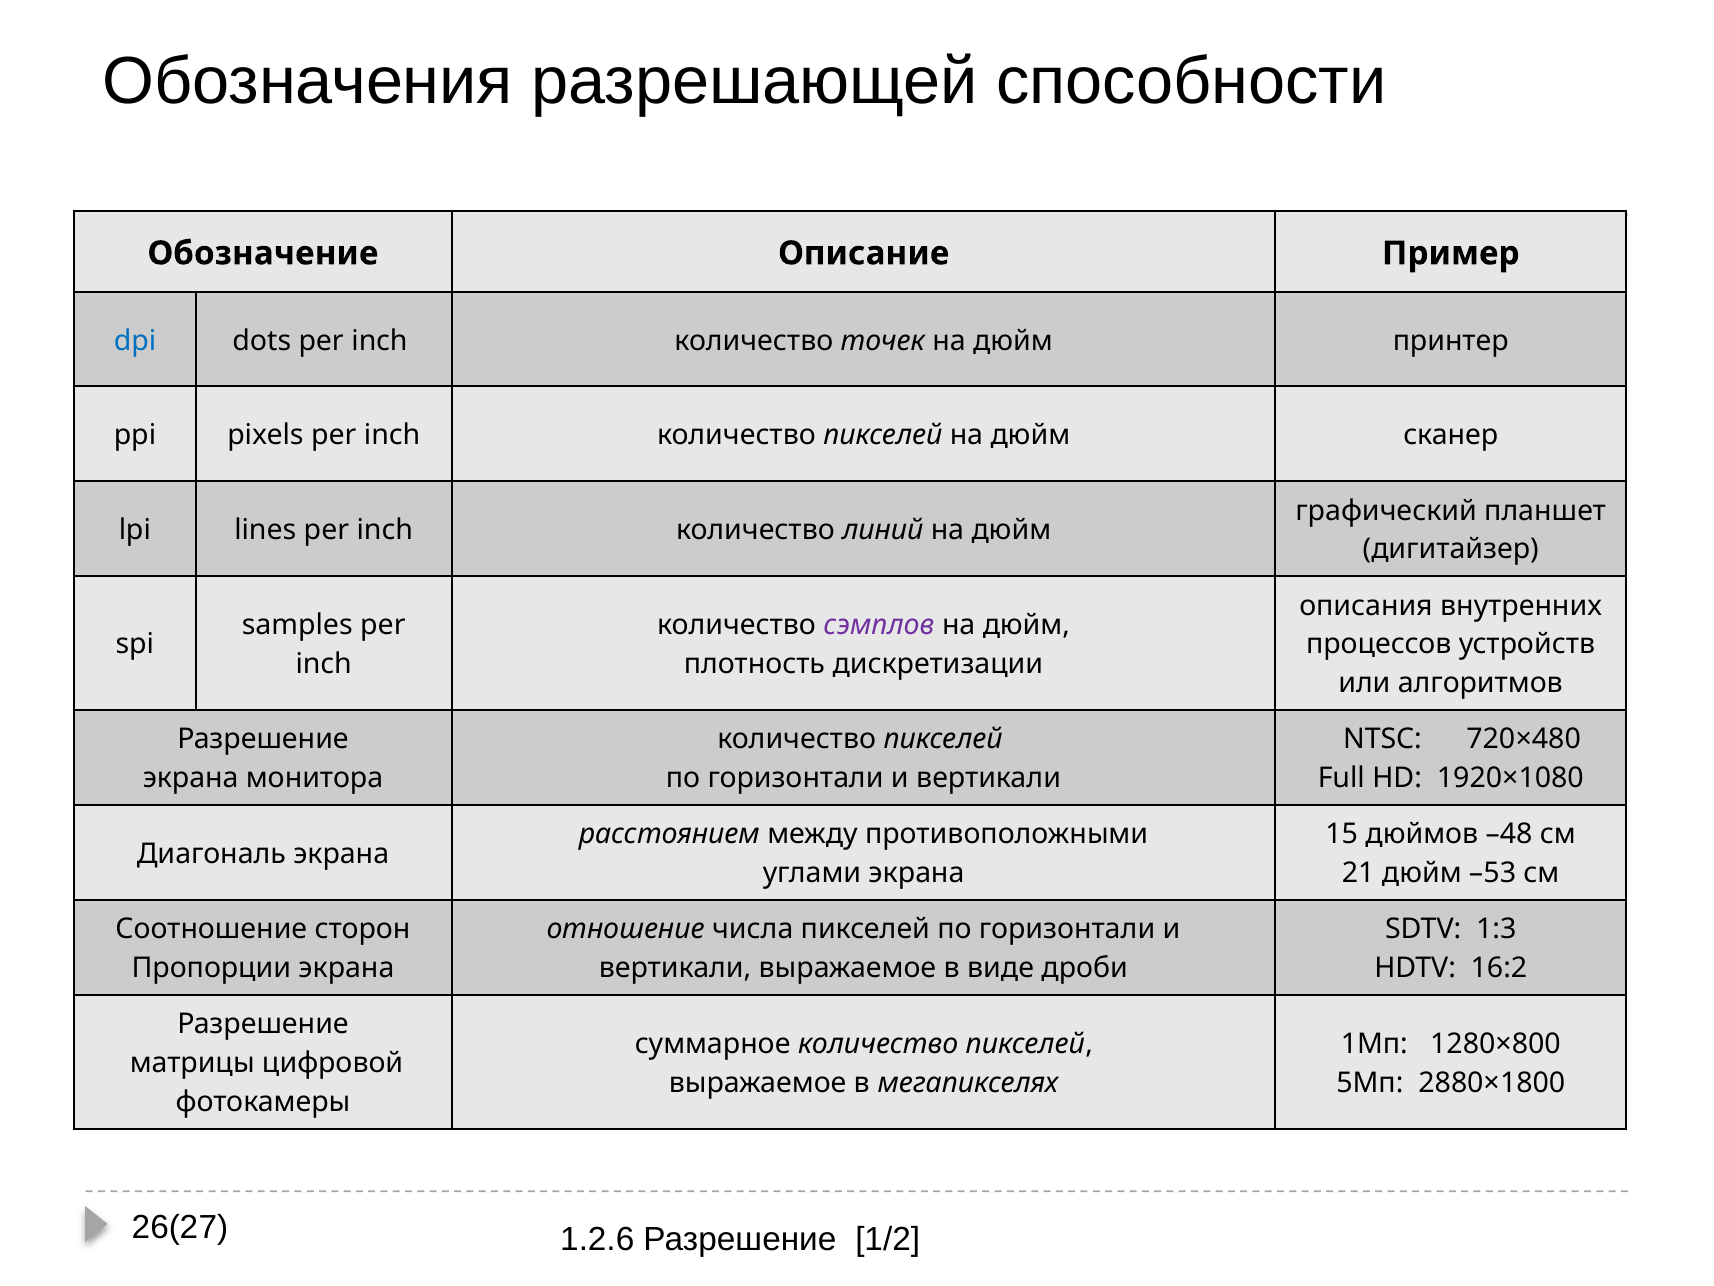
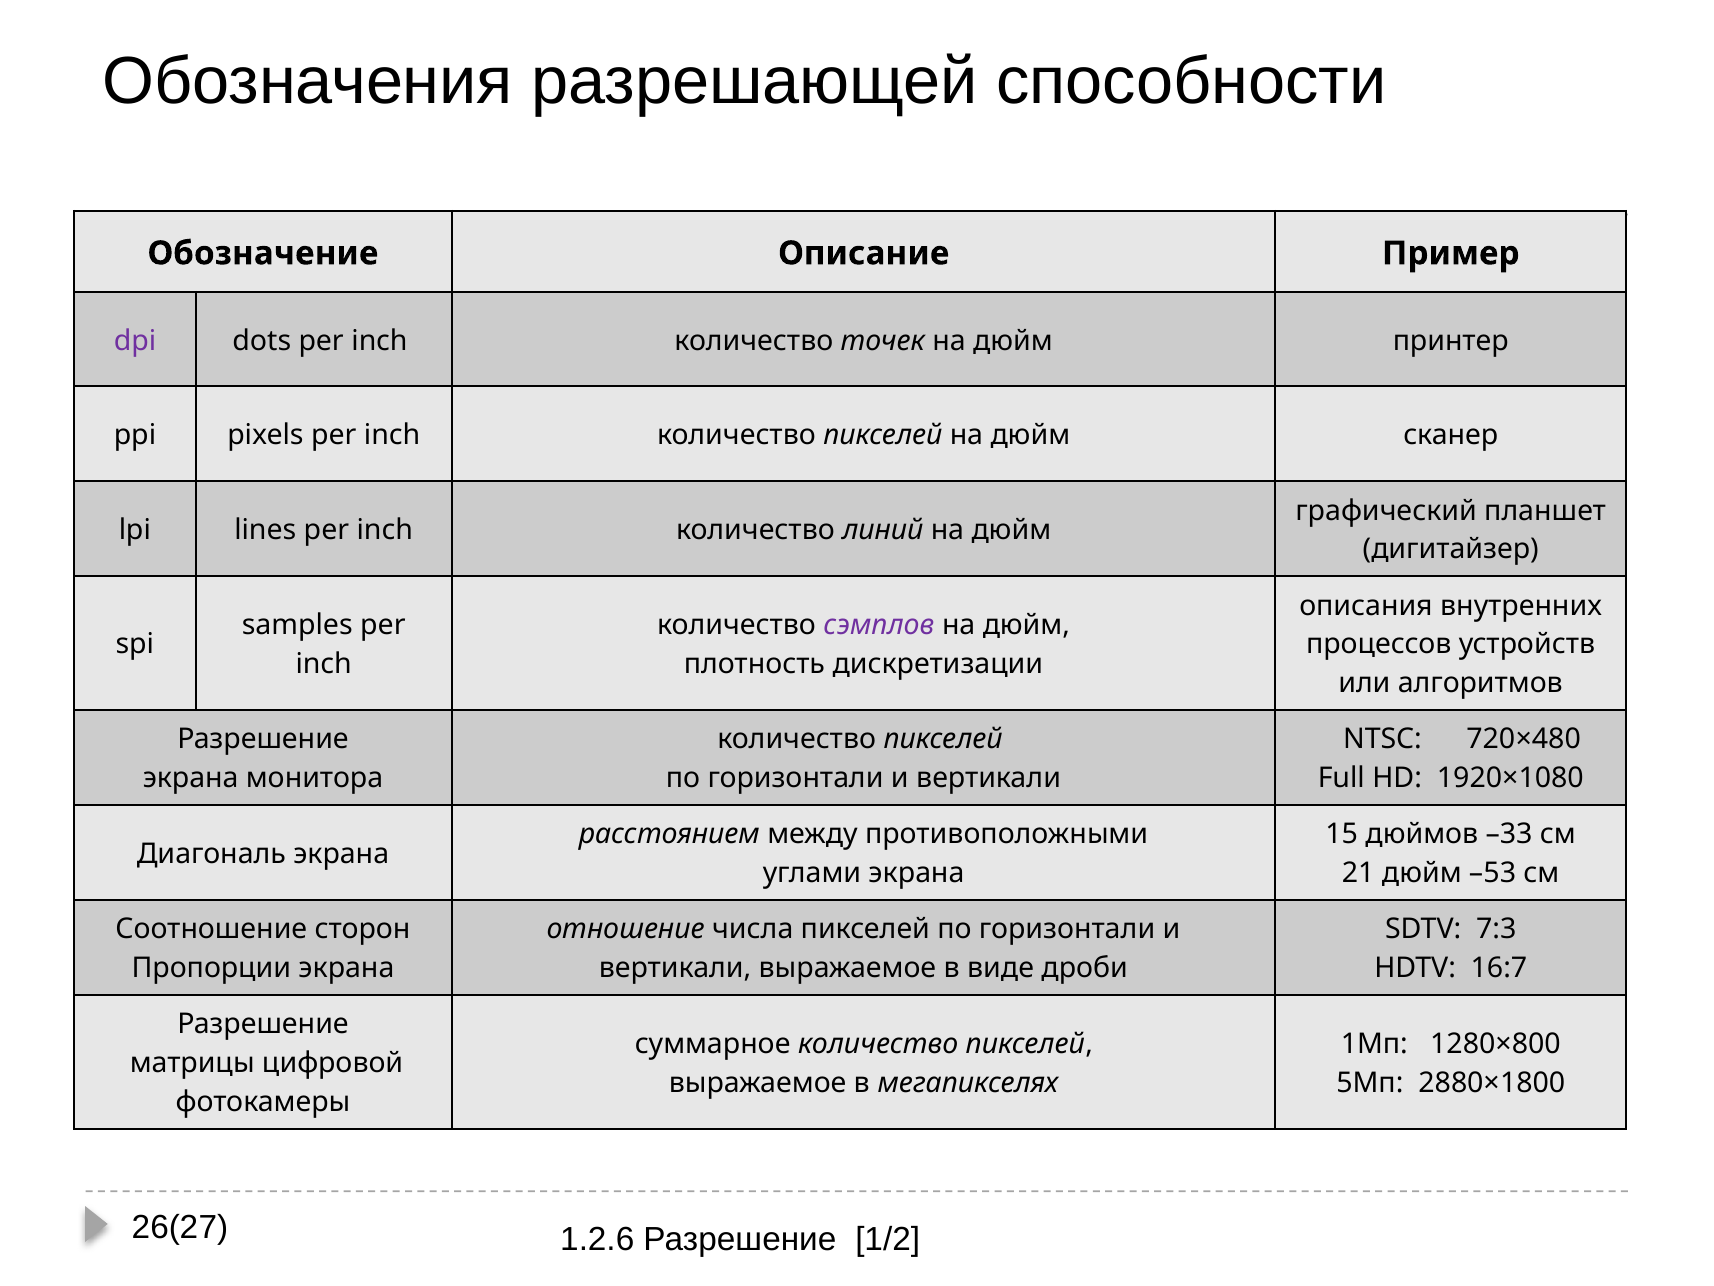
dpi colour: blue -> purple
–48: –48 -> –33
1:3: 1:3 -> 7:3
16:2: 16:2 -> 16:7
